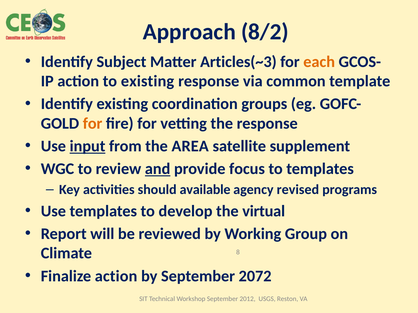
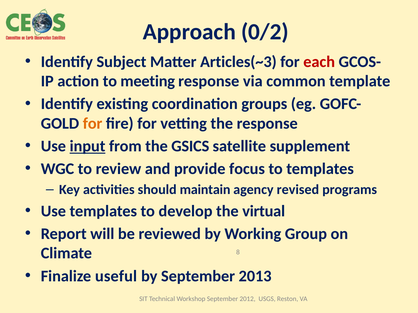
8/2: 8/2 -> 0/2
each colour: orange -> red
to existing: existing -> meeting
AREA: AREA -> GSICS
and underline: present -> none
available: available -> maintain
Finalize action: action -> useful
2072: 2072 -> 2013
